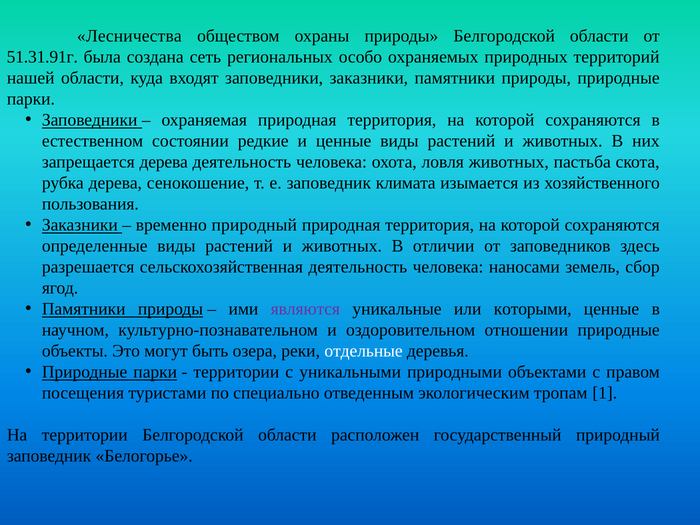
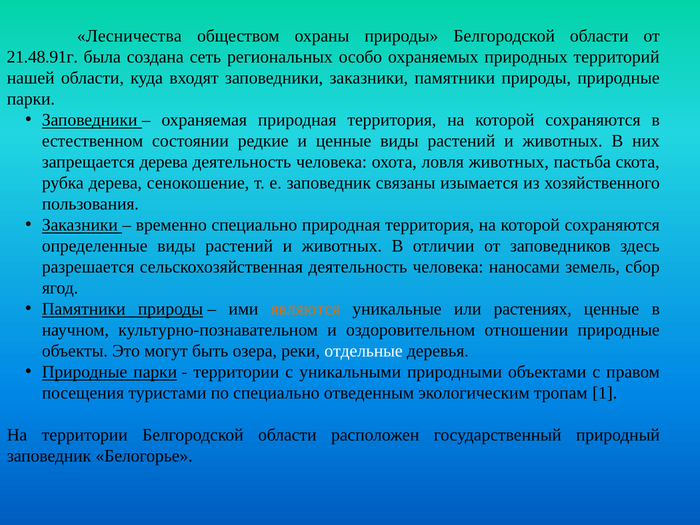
51.31.91г: 51.31.91г -> 21.48.91г
климата: климата -> связаны
временно природный: природный -> специально
являются colour: purple -> orange
которыми: которыми -> растениях
